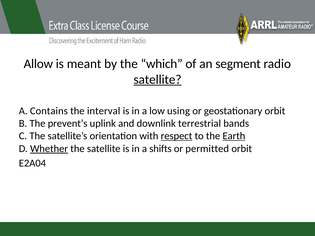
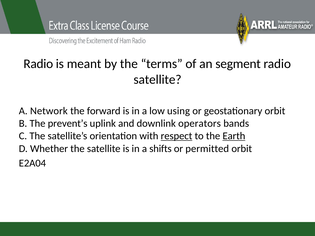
Allow at (38, 64): Allow -> Radio
which: which -> terms
satellite at (157, 80) underline: present -> none
Contains: Contains -> Network
interval: interval -> forward
terrestrial: terrestrial -> operators
Whether underline: present -> none
